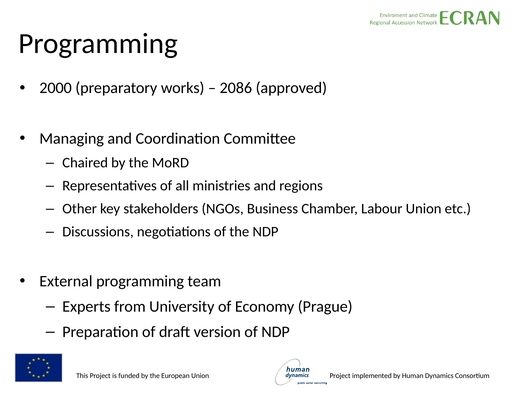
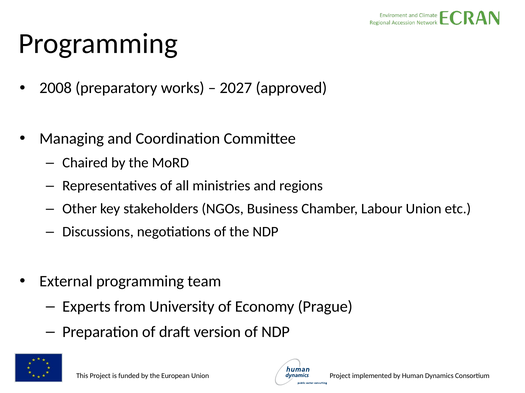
2000: 2000 -> 2008
2086: 2086 -> 2027
